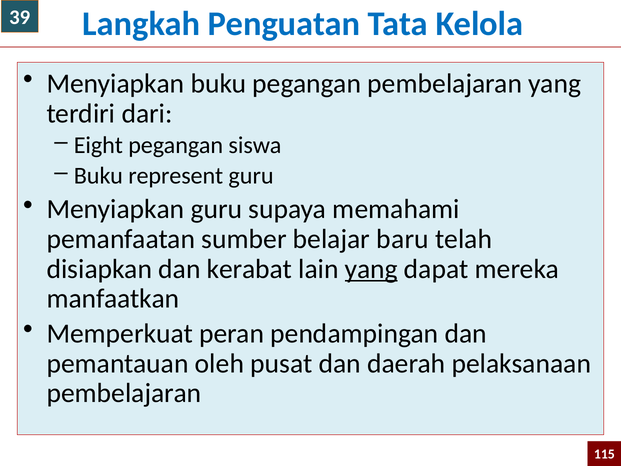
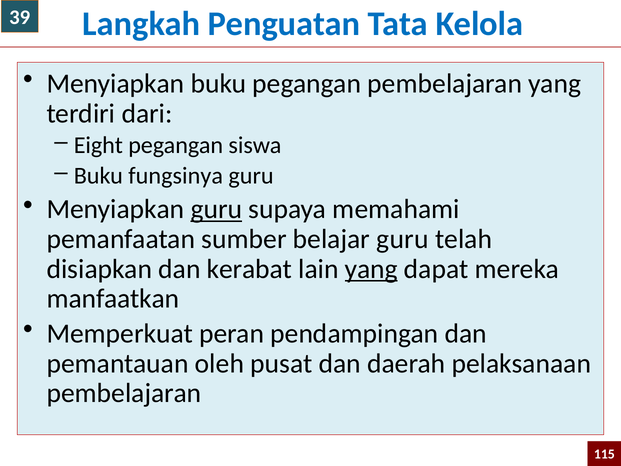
represent: represent -> fungsinya
guru at (216, 209) underline: none -> present
belajar baru: baru -> guru
